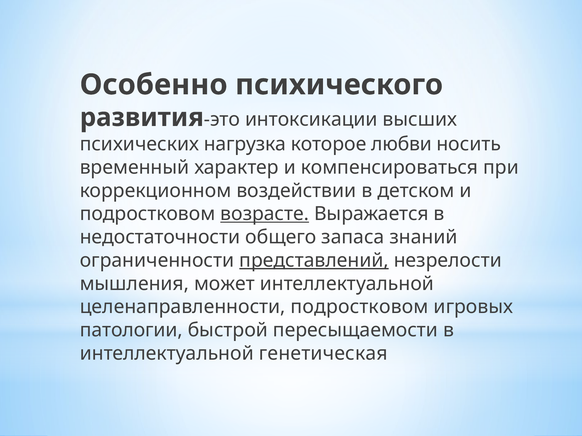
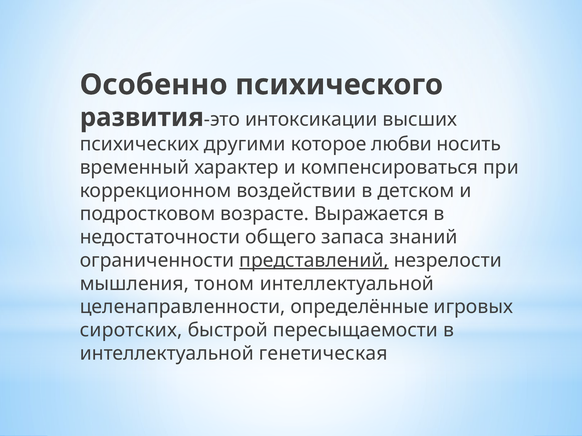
нагрузка: нагрузка -> другими
возрасте underline: present -> none
может: может -> тоном
целенаправленности подростковом: подростковом -> определённые
патологии: патологии -> сиротских
